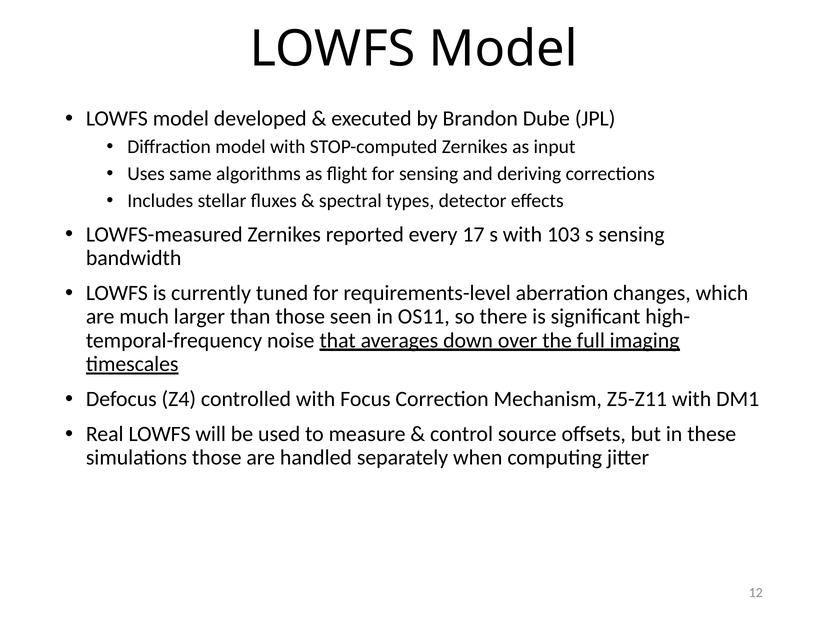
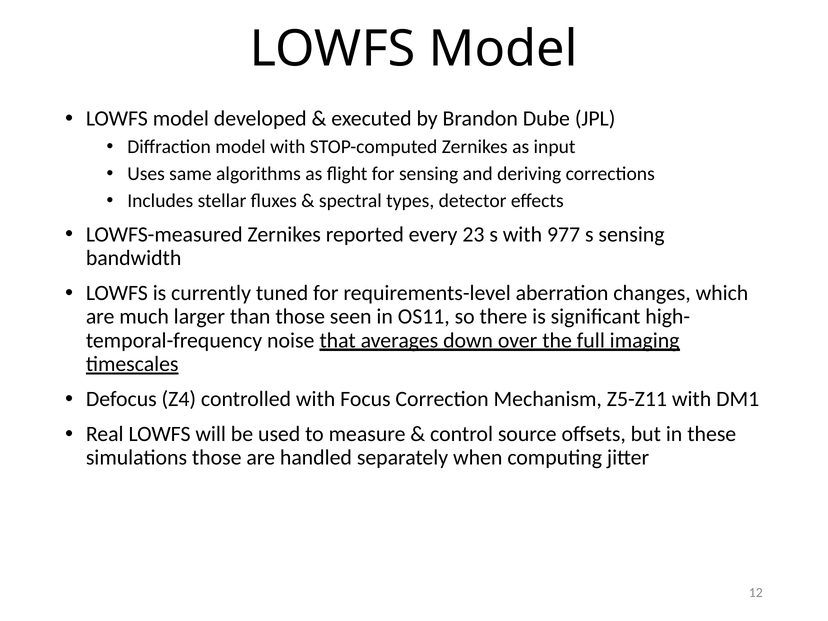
17: 17 -> 23
103: 103 -> 977
